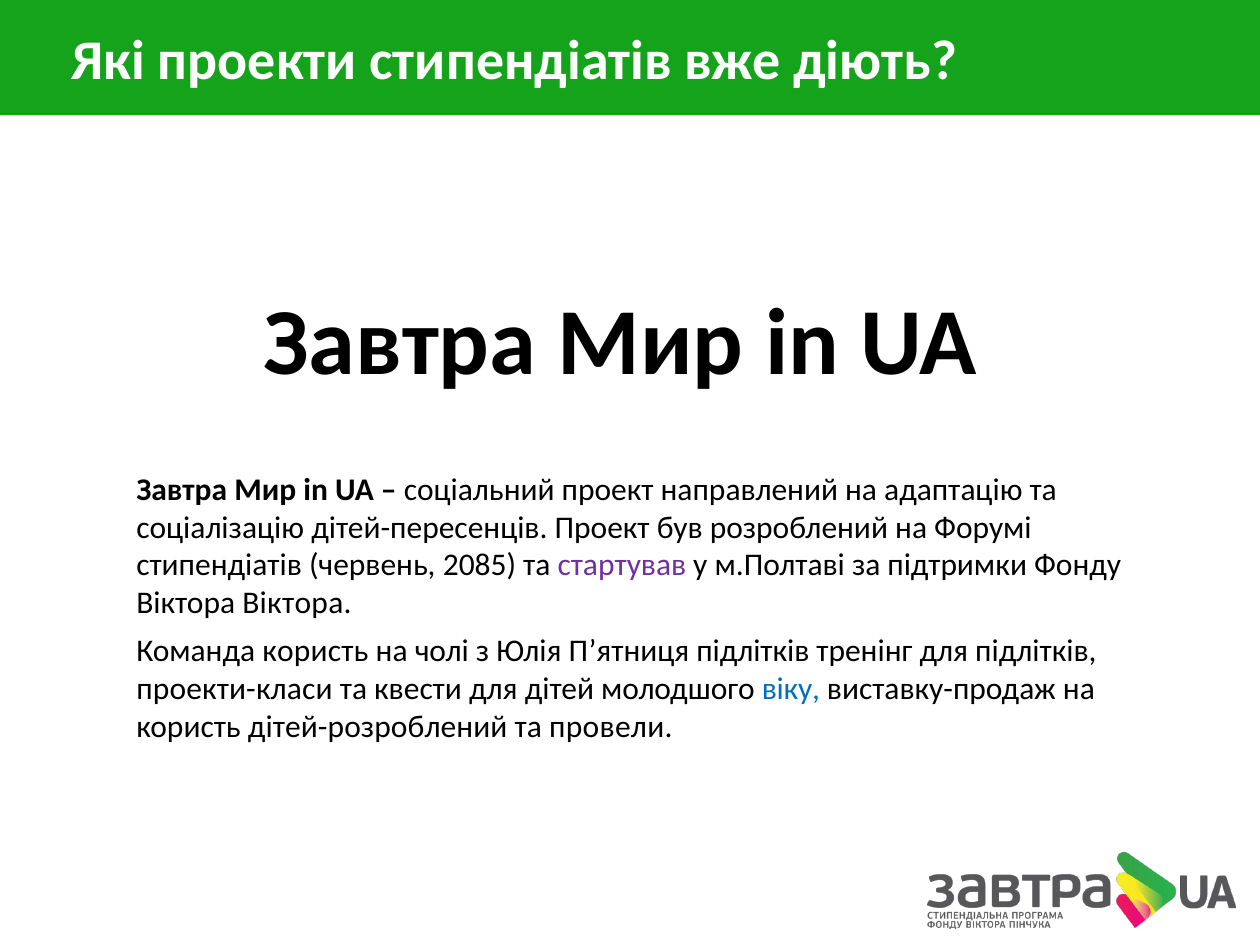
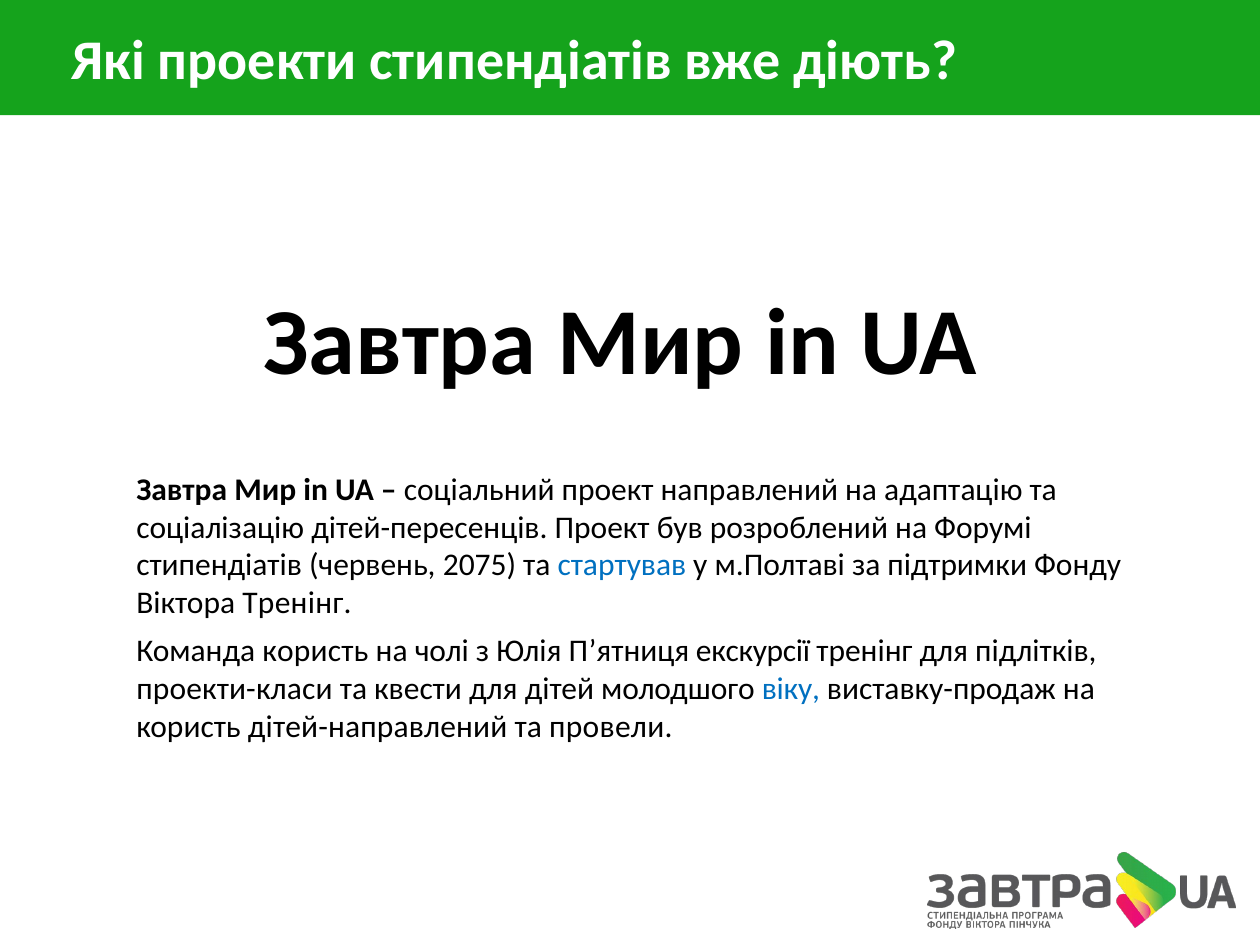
2085: 2085 -> 2075
стартував colour: purple -> blue
Віктора Віктора: Віктора -> Тренінг
П’ятниця підлітків: підлітків -> екскурсії
дітей-розроблений: дітей-розроблений -> дітей-направлений
